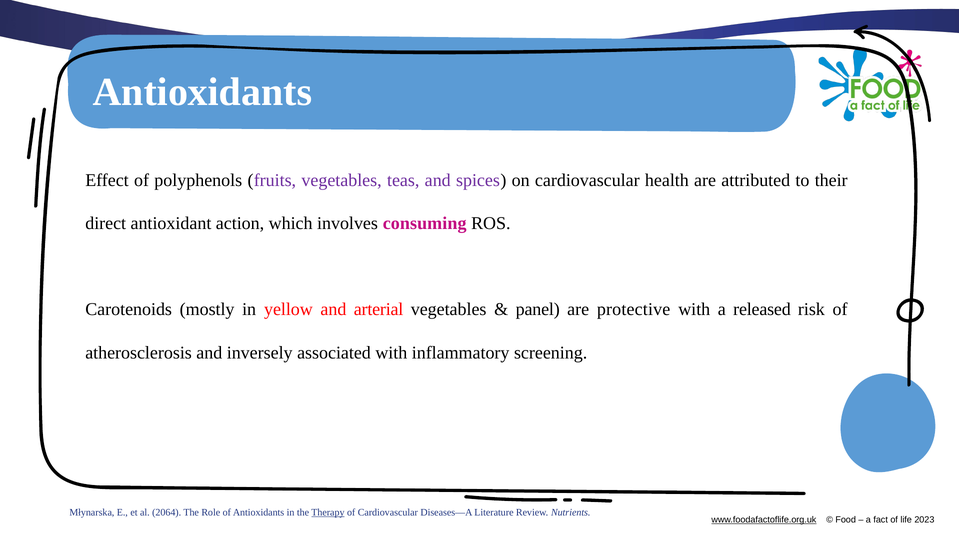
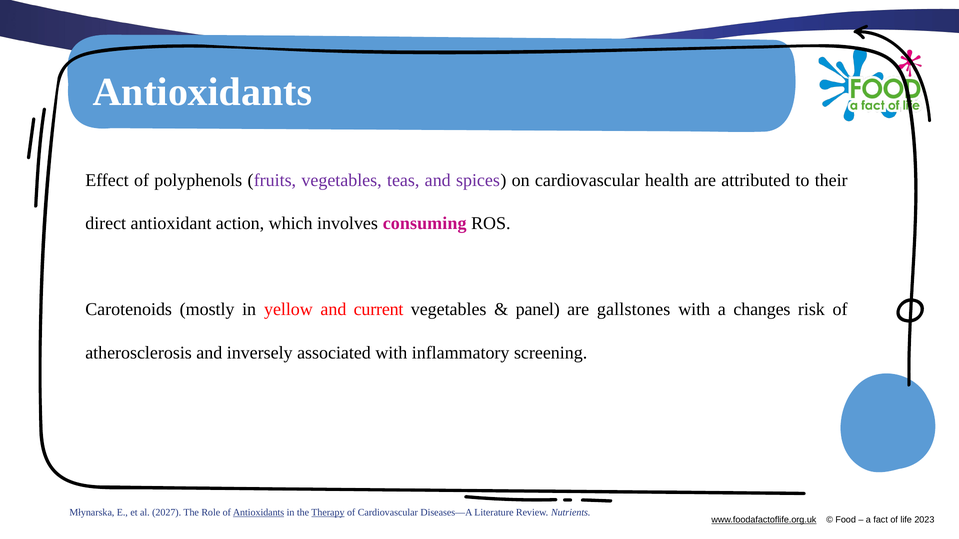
arterial: arterial -> current
protective: protective -> gallstones
released: released -> changes
2064: 2064 -> 2027
Antioxidants at (259, 513) underline: none -> present
